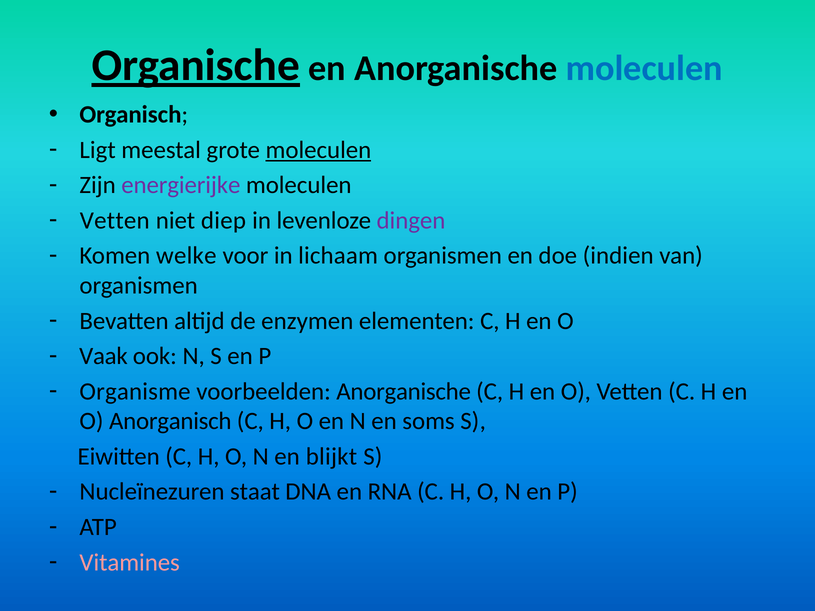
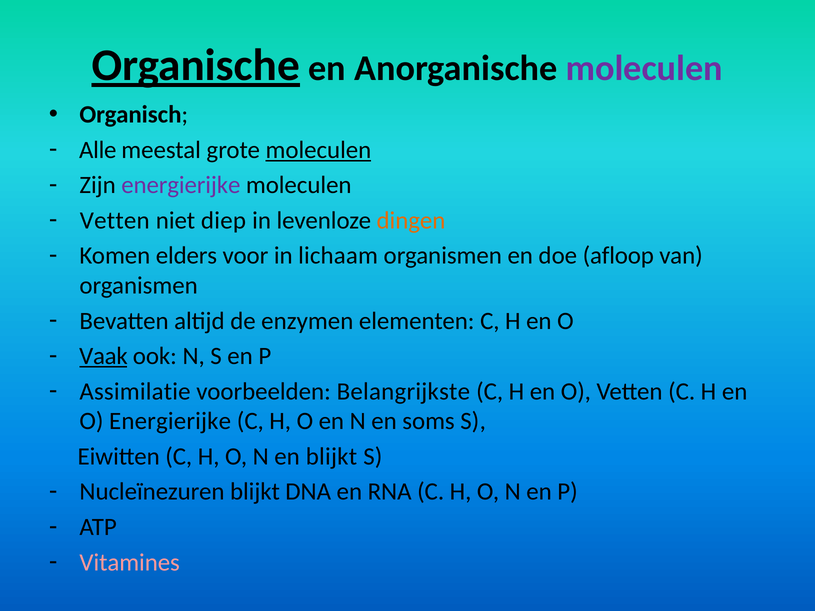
moleculen at (644, 68) colour: blue -> purple
Ligt: Ligt -> Alle
dingen colour: purple -> orange
welke: welke -> elders
indien: indien -> afloop
Vaak underline: none -> present
Organisme: Organisme -> Assimilatie
voorbeelden Anorganische: Anorganische -> Belangrijkste
O Anorganisch: Anorganisch -> Energierijke
Nucleïnezuren staat: staat -> blijkt
